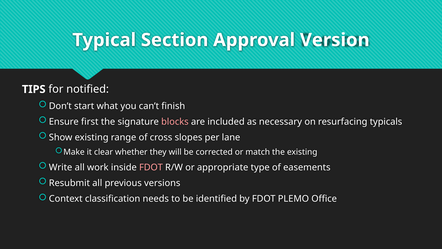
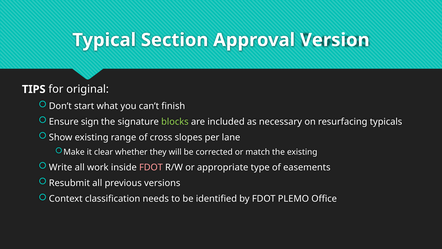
notified: notified -> original
first: first -> sign
blocks colour: pink -> light green
